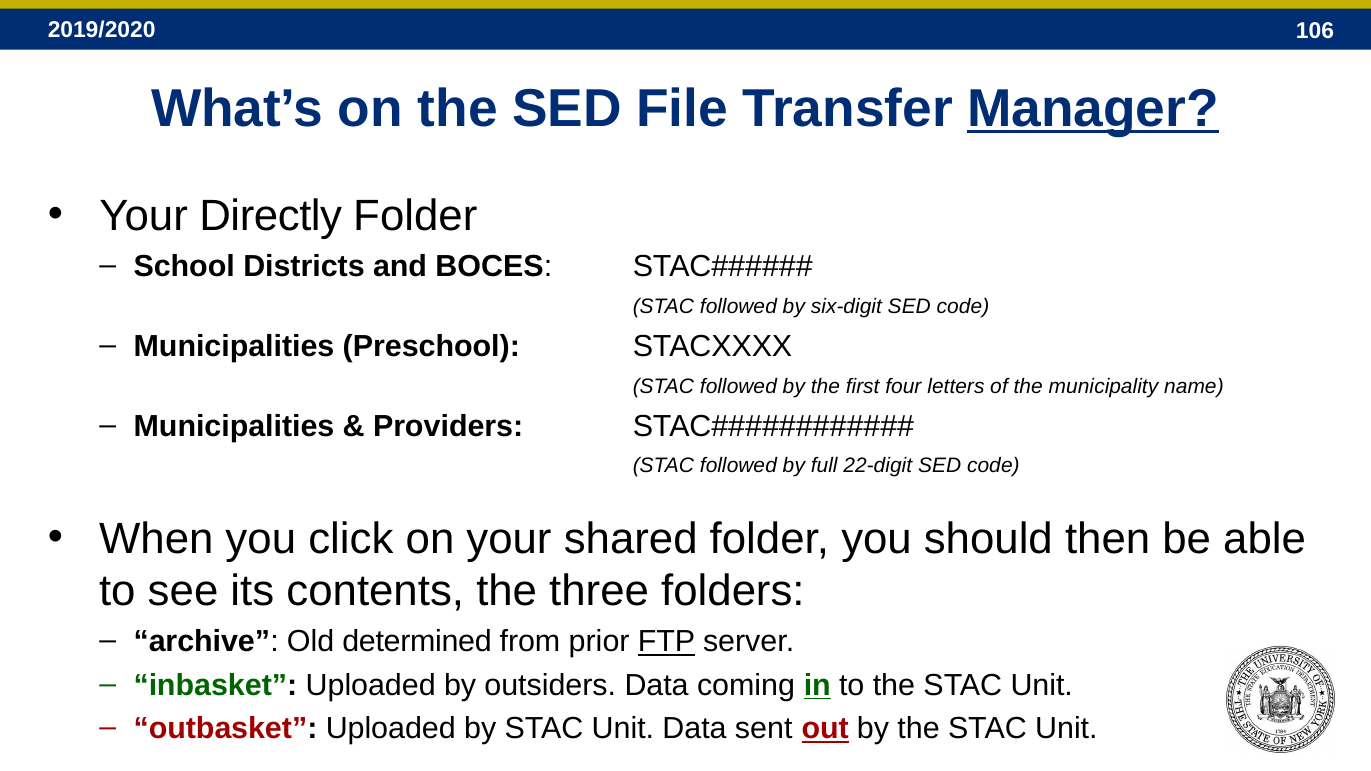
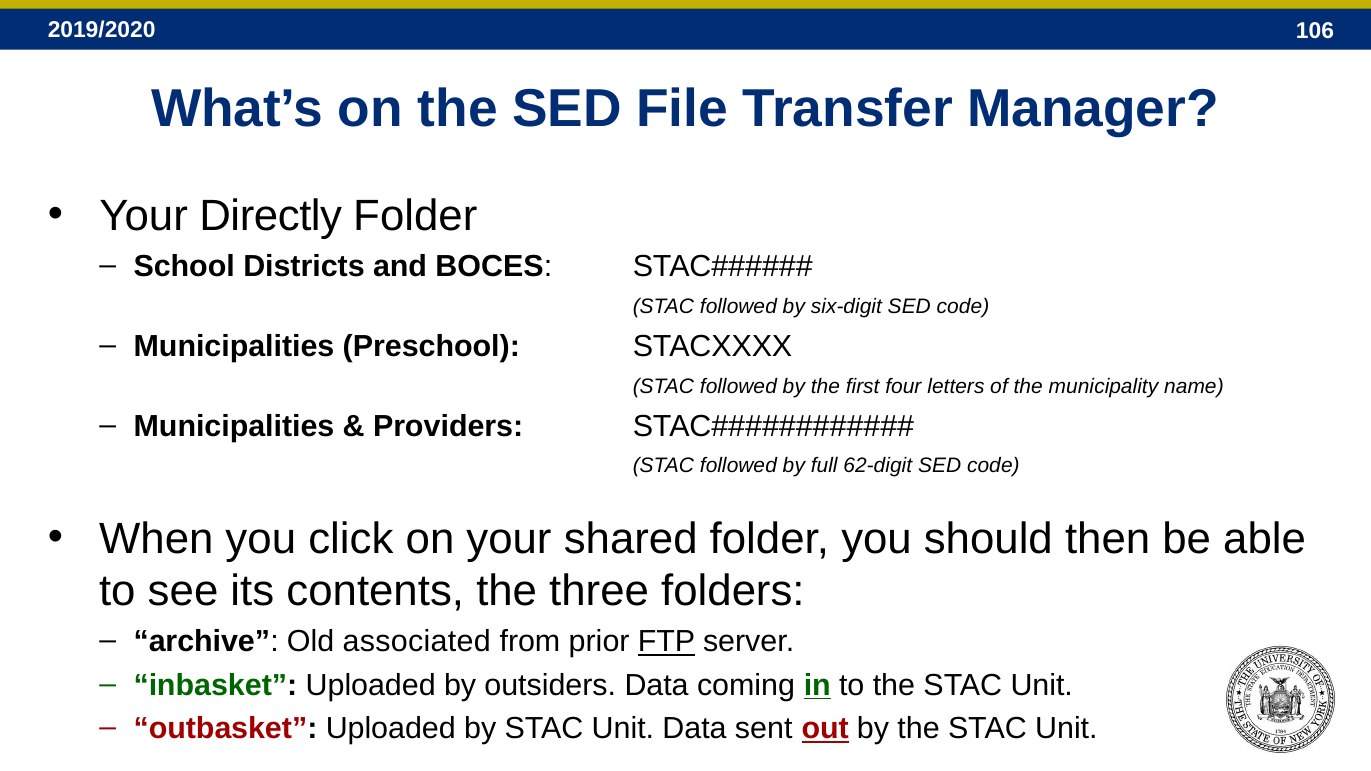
Manager underline: present -> none
22-digit: 22-digit -> 62-digit
determined: determined -> associated
